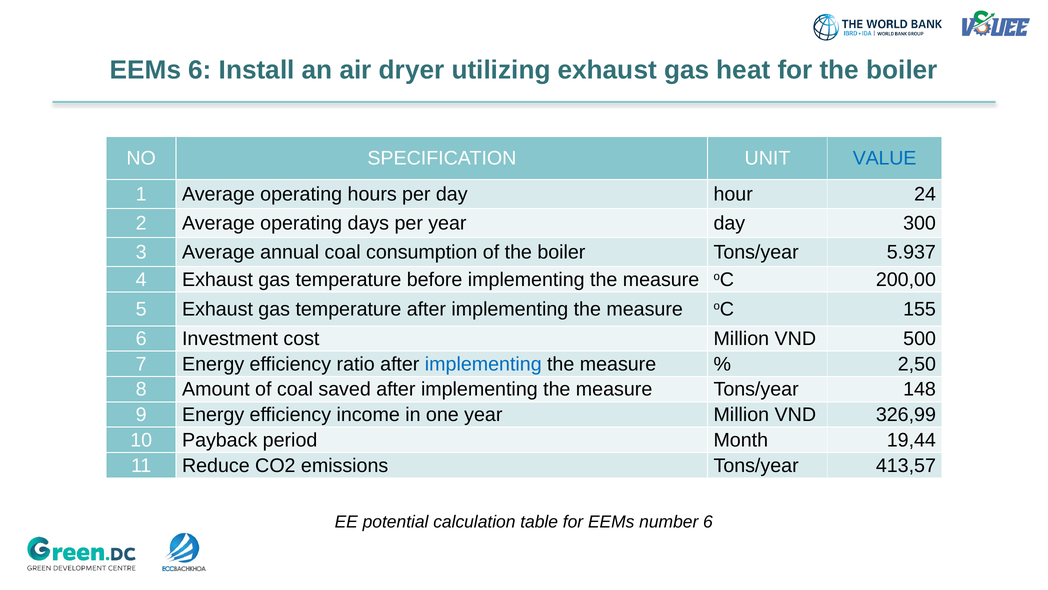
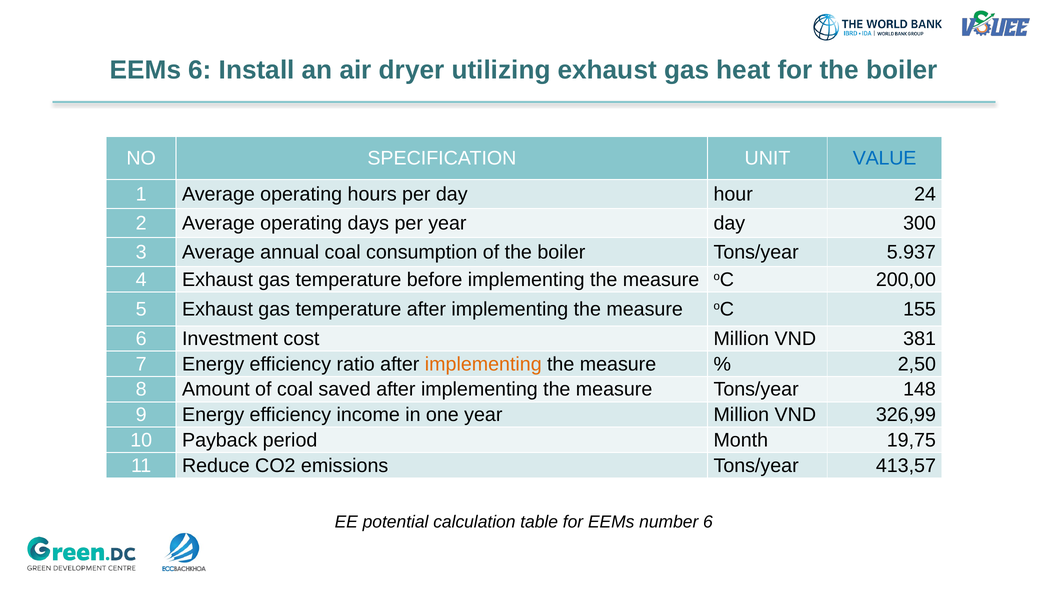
500: 500 -> 381
implementing at (483, 364) colour: blue -> orange
19,44: 19,44 -> 19,75
